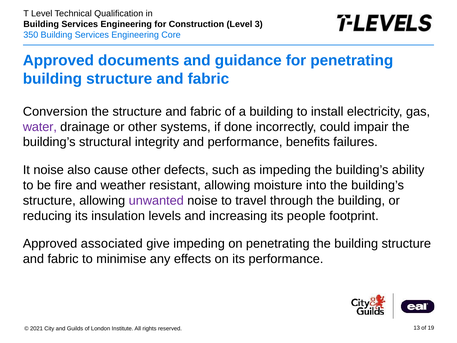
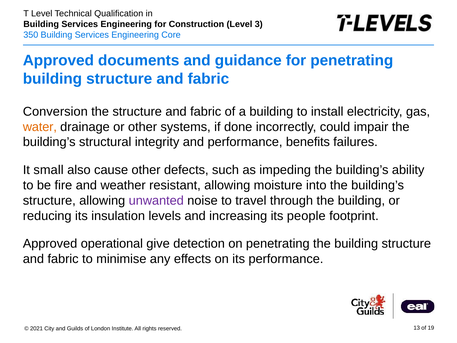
water colour: purple -> orange
It noise: noise -> small
associated: associated -> operational
give impeding: impeding -> detection
